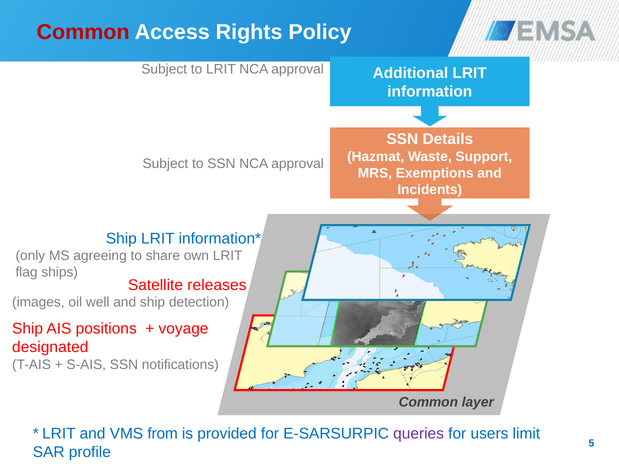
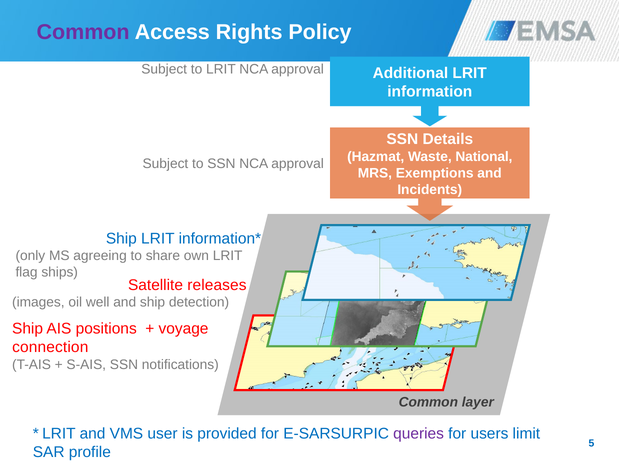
Common at (83, 32) colour: red -> purple
Support: Support -> National
designated: designated -> connection
from: from -> user
